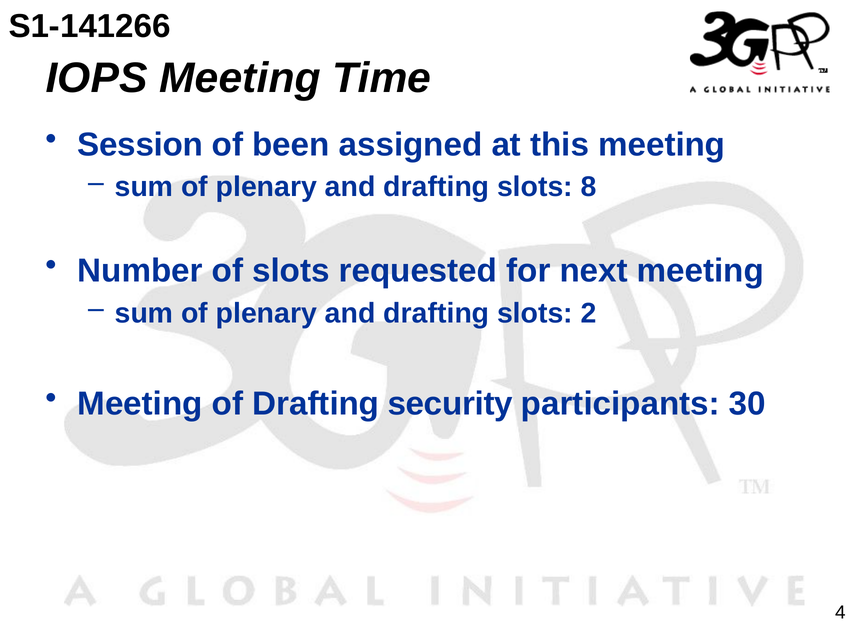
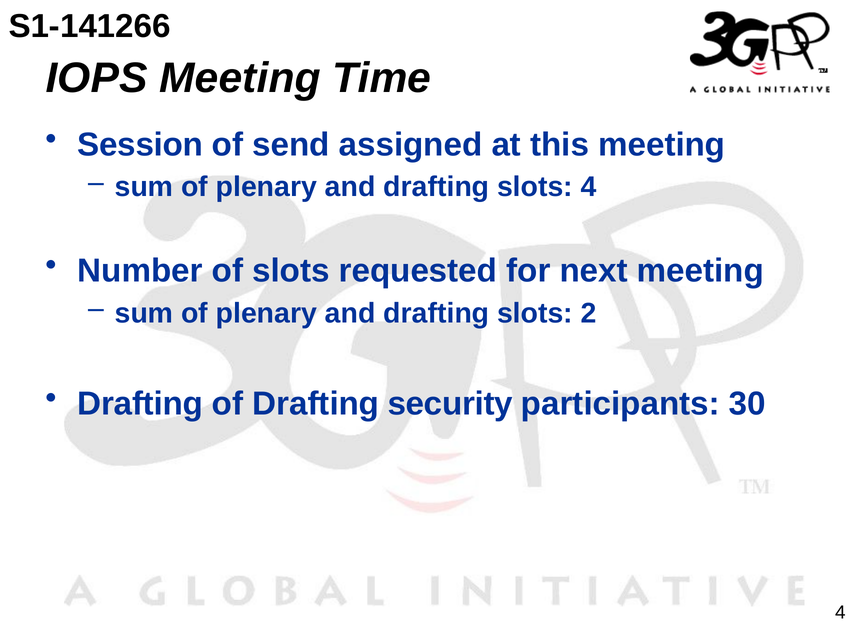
been: been -> send
slots 8: 8 -> 4
Meeting at (140, 404): Meeting -> Drafting
